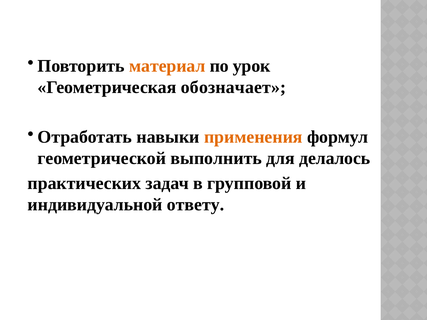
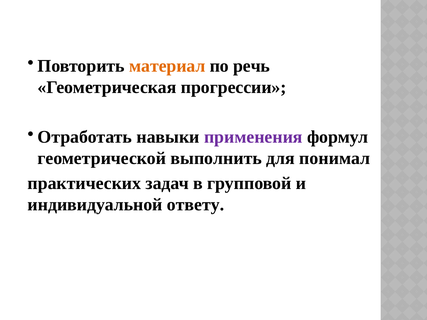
урок: урок -> речь
обозначает: обозначает -> прогрессии
применения colour: orange -> purple
делалось: делалось -> понимал
